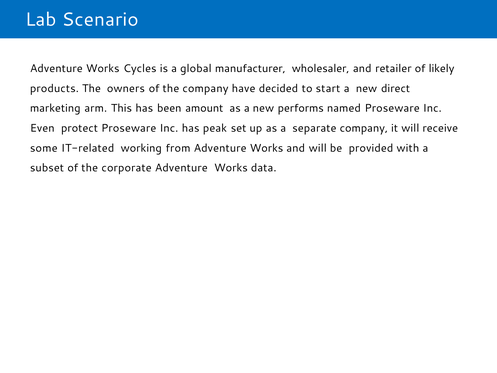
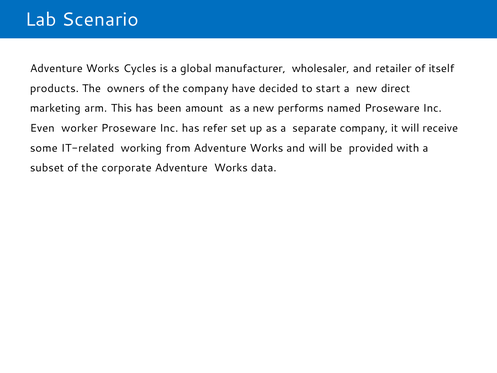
likely: likely -> itself
protect: protect -> worker
peak: peak -> refer
